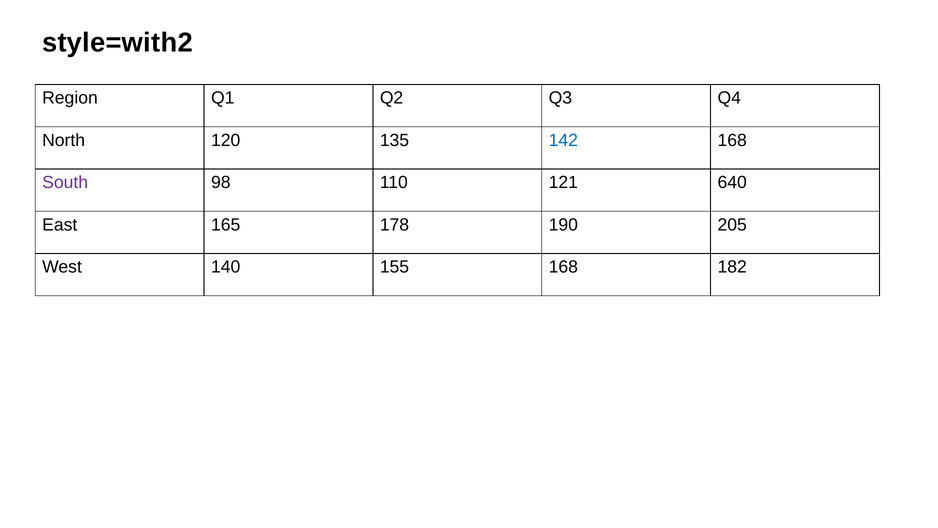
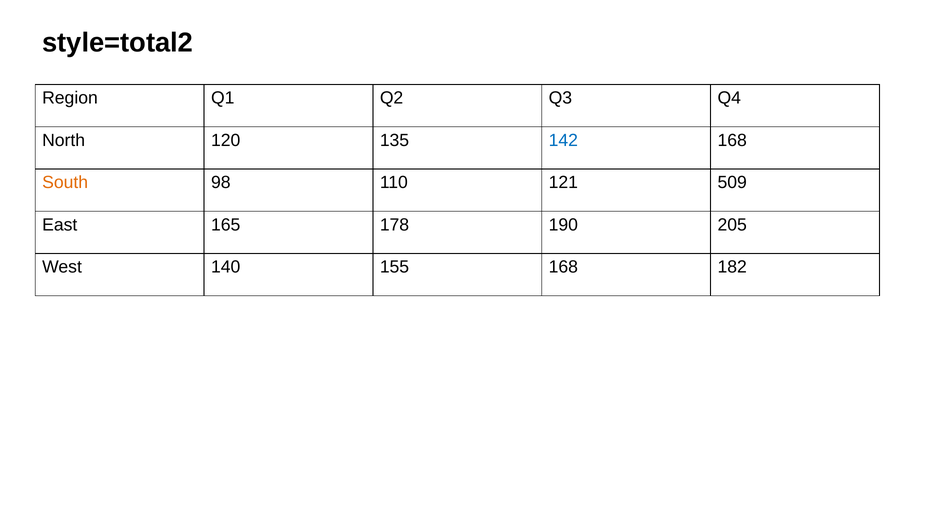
style=with2: style=with2 -> style=total2
South colour: purple -> orange
640: 640 -> 509
